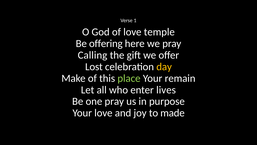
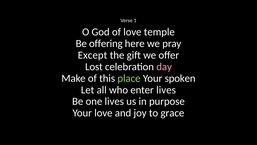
Calling: Calling -> Except
day colour: yellow -> pink
remain: remain -> spoken
one pray: pray -> lives
made: made -> grace
